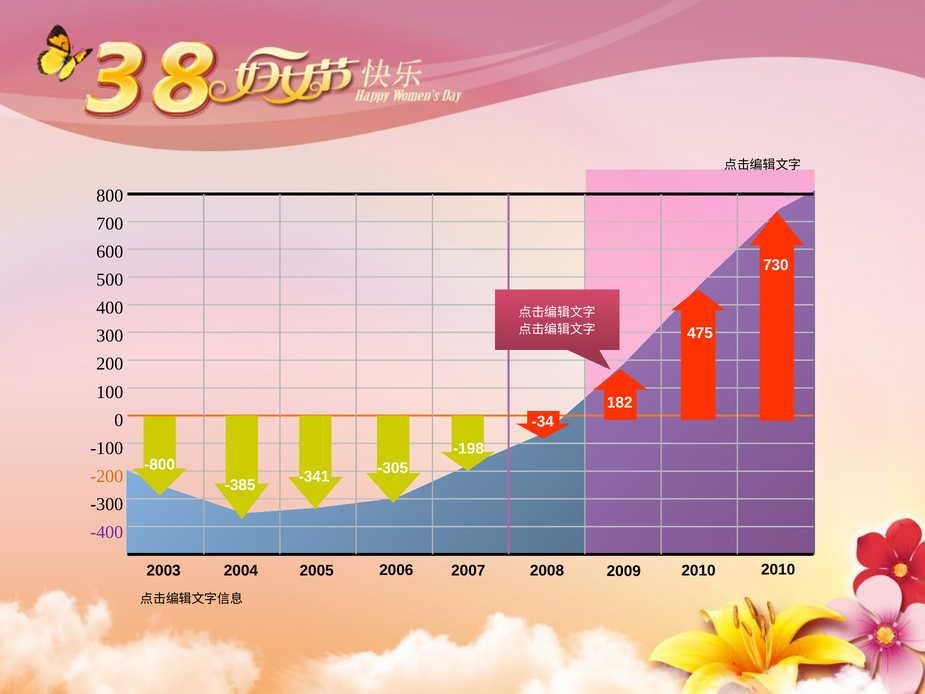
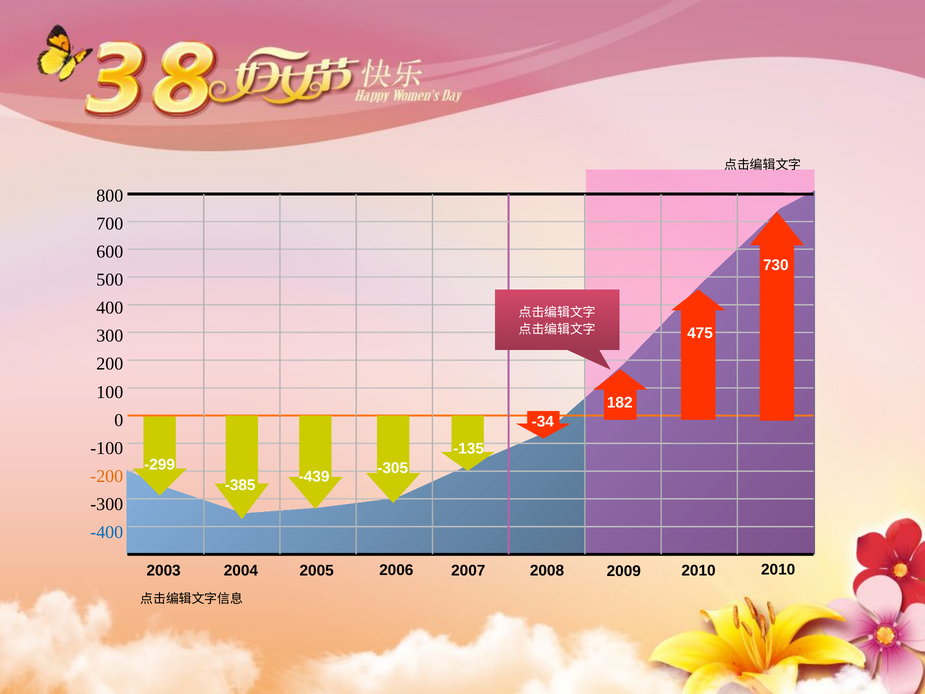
-198: -198 -> -135
-800: -800 -> -299
-341: -341 -> -439
-400 colour: purple -> blue
